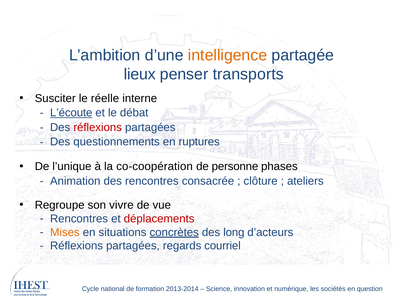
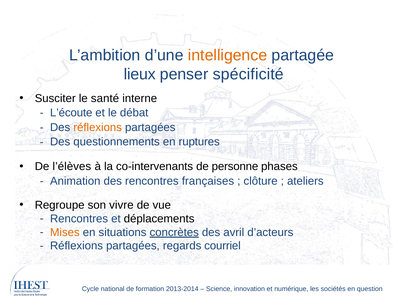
transports: transports -> spécificité
réelle: réelle -> santé
L’écoute underline: present -> none
réflexions at (98, 127) colour: red -> orange
l’unique: l’unique -> l’élèves
co-coopération: co-coopération -> co-intervenants
consacrée: consacrée -> françaises
déplacements colour: red -> black
long: long -> avril
